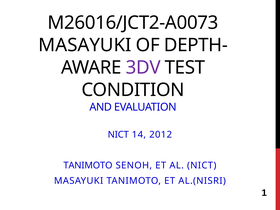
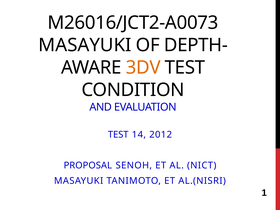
3DV colour: purple -> orange
NICT at (118, 135): NICT -> TEST
TANIMOTO at (88, 166): TANIMOTO -> PROPOSAL
